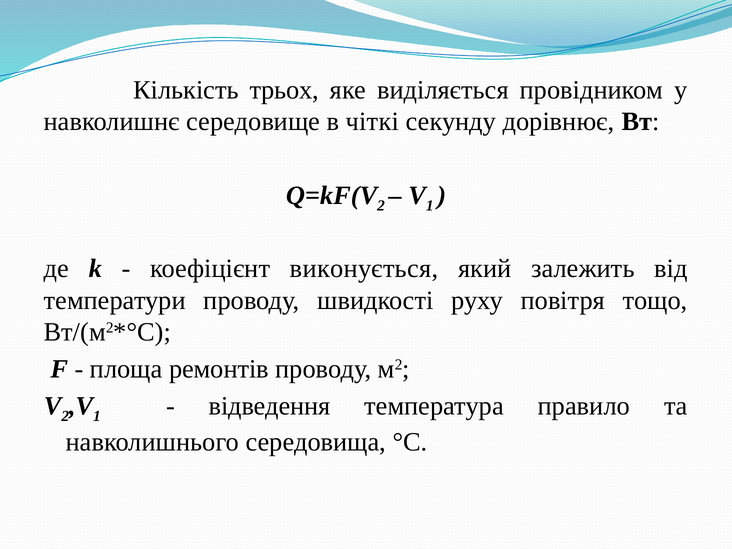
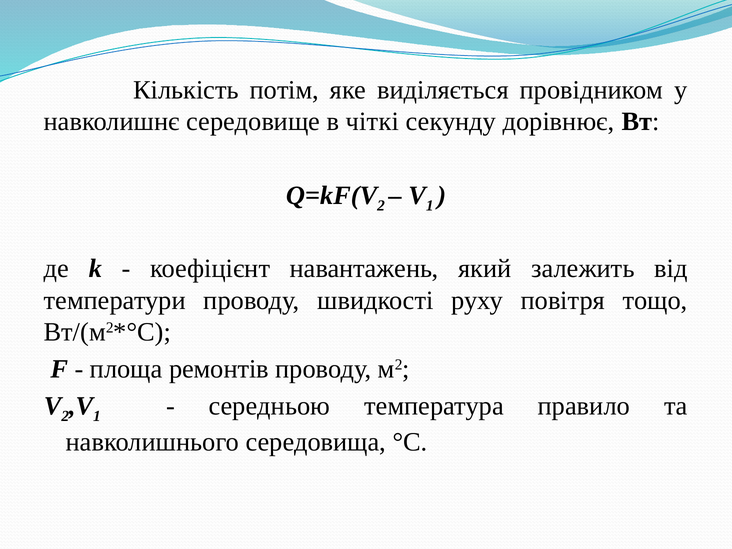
трьох: трьох -> потім
виконується: виконується -> навантажень
відведення: відведення -> середньою
